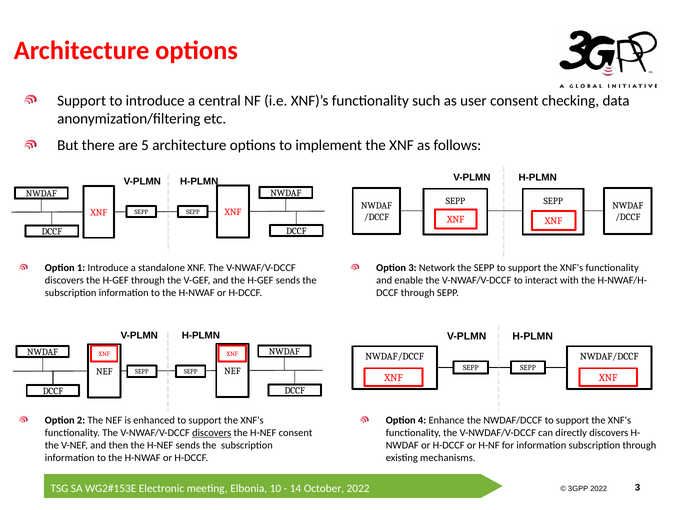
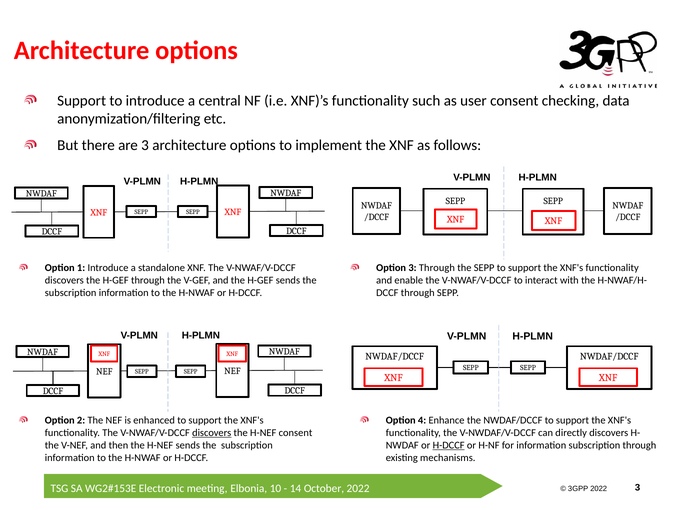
are 5: 5 -> 3
3 Network: Network -> Through
H-DCCF at (449, 445) underline: none -> present
